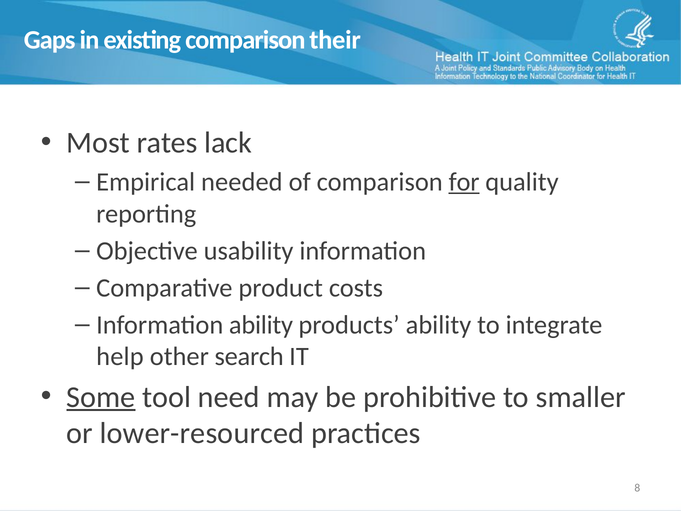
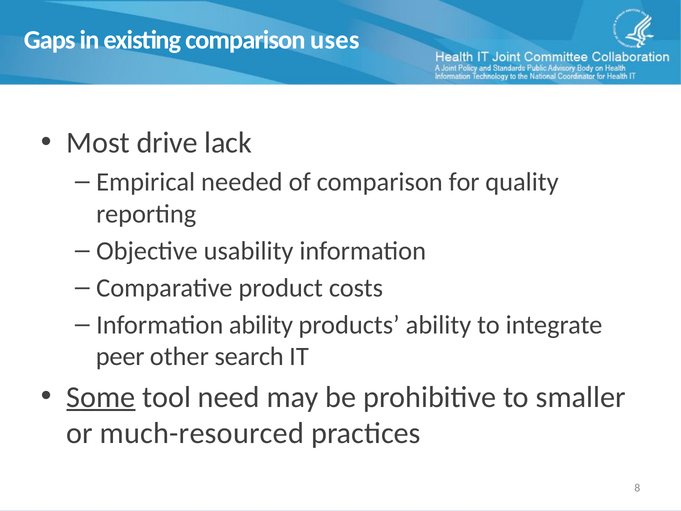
their: their -> uses
rates: rates -> drive
for underline: present -> none
help: help -> peer
lower-resourced: lower-resourced -> much-resourced
